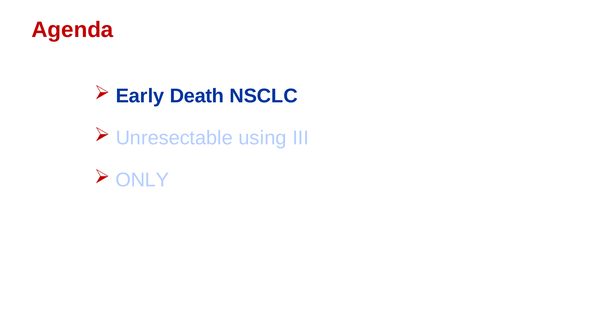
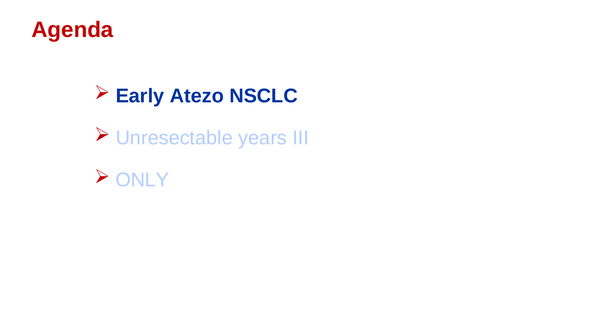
Death: Death -> Atezo
using: using -> years
